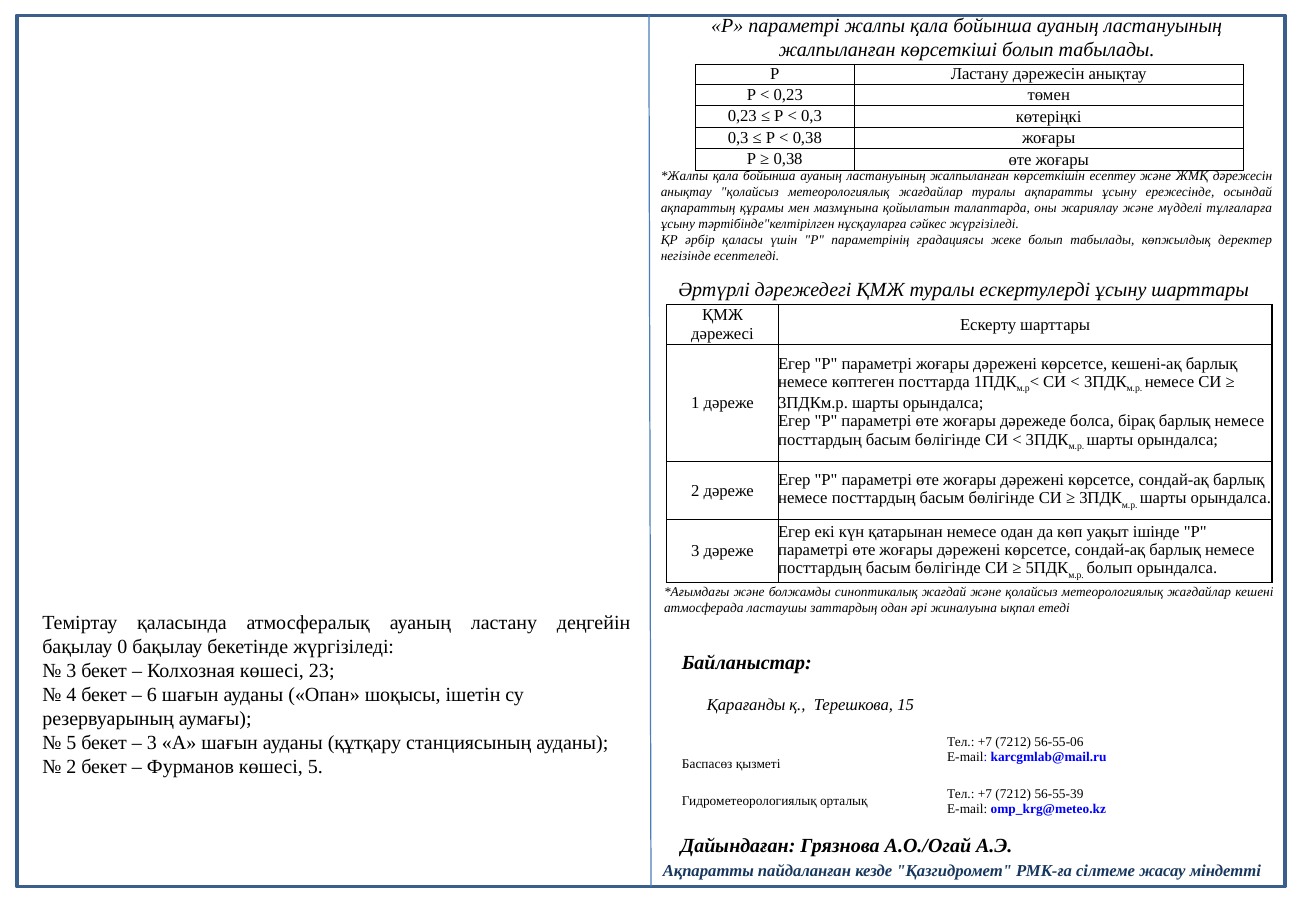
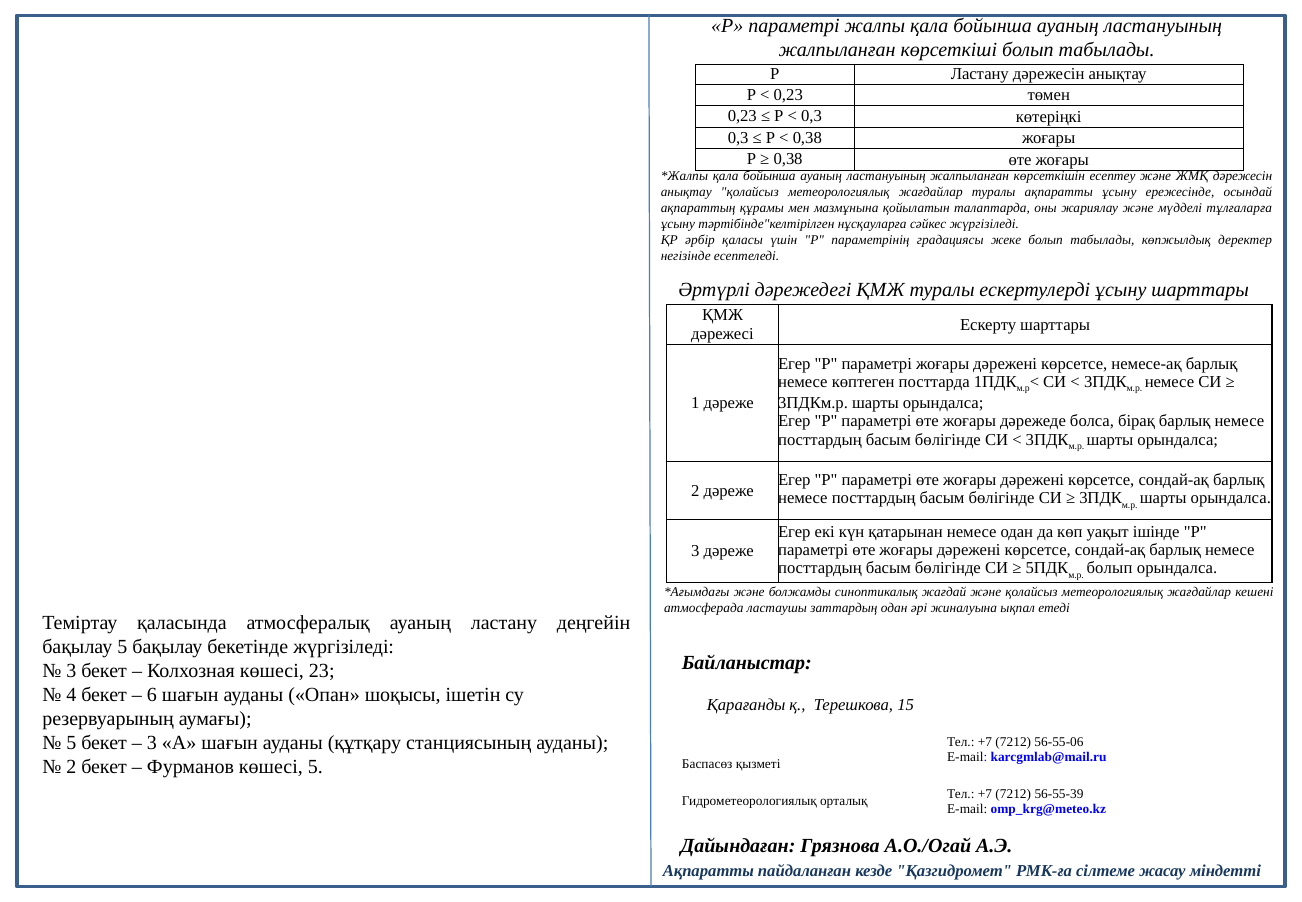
кешені-ақ: кешені-ақ -> немесе-ақ
бақылау 0: 0 -> 5
